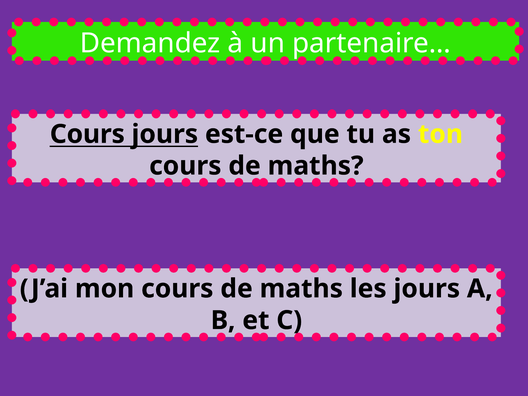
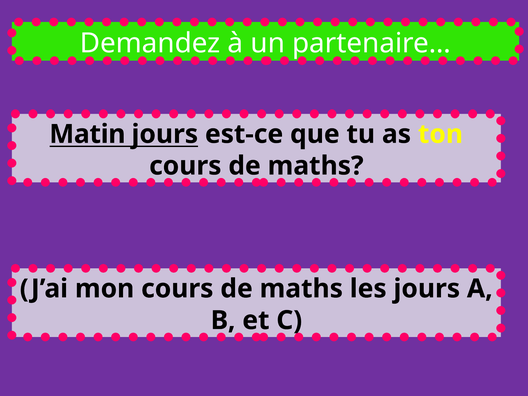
Cours at (87, 134): Cours -> Matin
